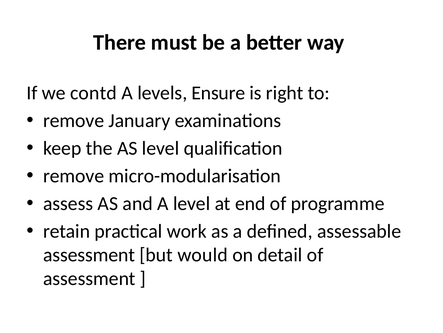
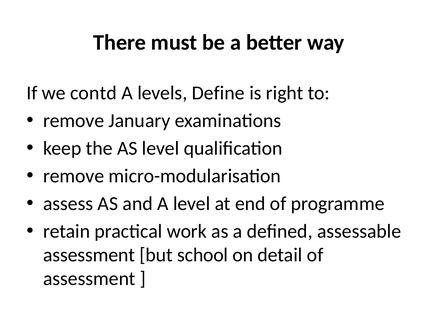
Ensure: Ensure -> Define
would: would -> school
